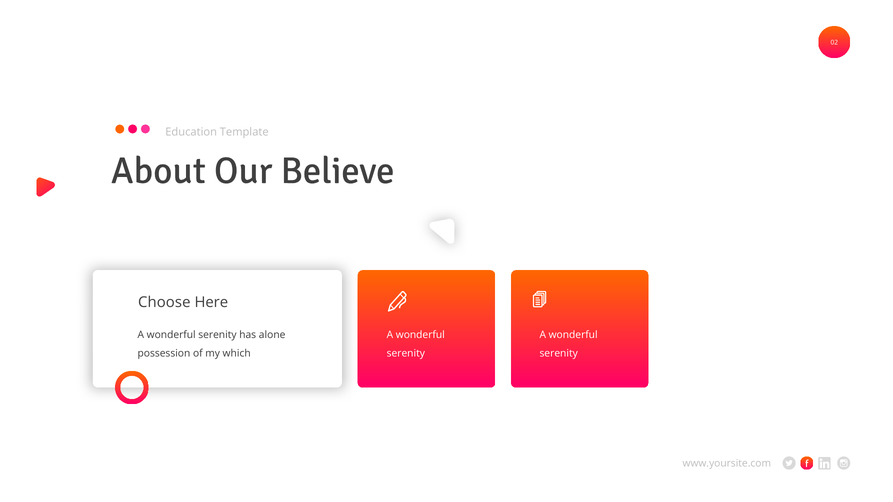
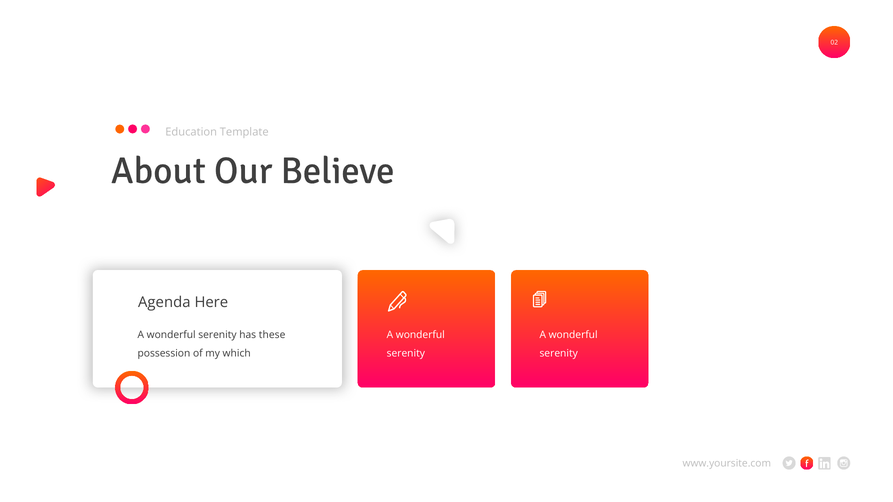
Choose: Choose -> Agenda
alone: alone -> these
